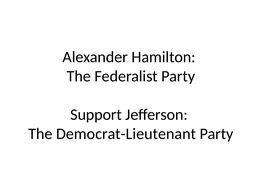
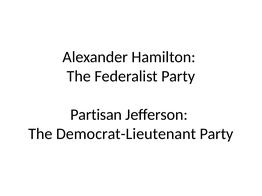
Support: Support -> Partisan
